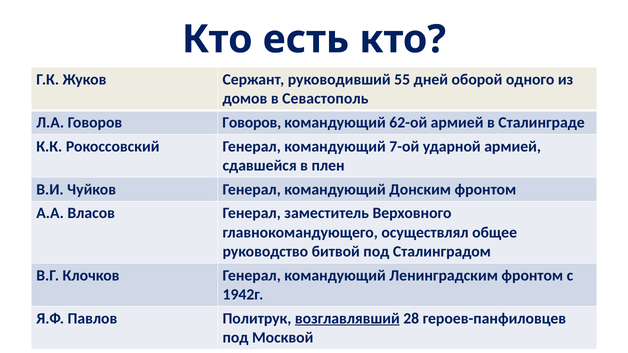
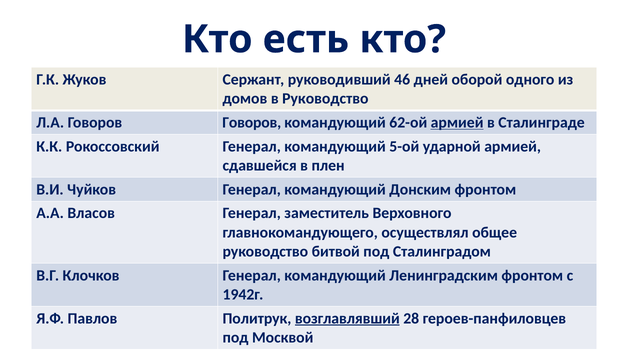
55: 55 -> 46
в Севастополь: Севастополь -> Руководство
армией at (457, 123) underline: none -> present
7-ой: 7-ой -> 5-ой
